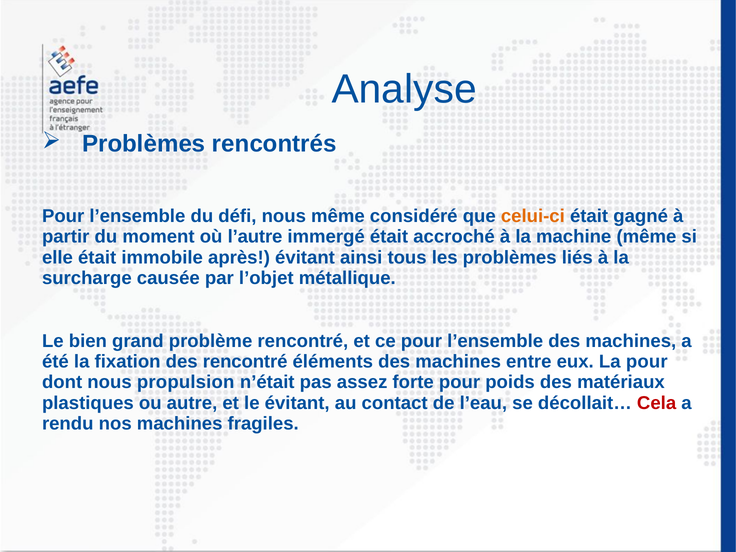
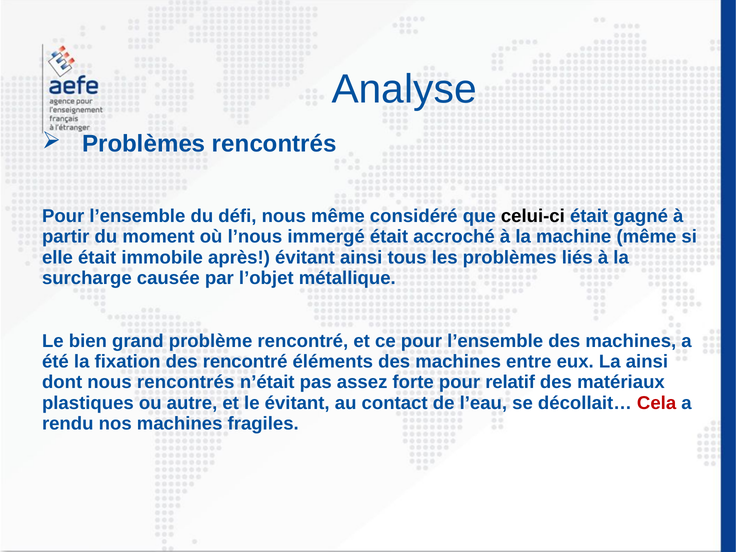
celui-ci colour: orange -> black
l’autre: l’autre -> l’nous
La pour: pour -> ainsi
nous propulsion: propulsion -> rencontrés
poids: poids -> relatif
